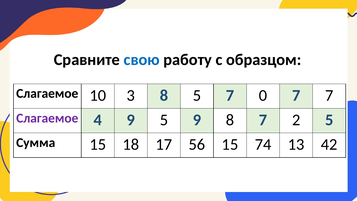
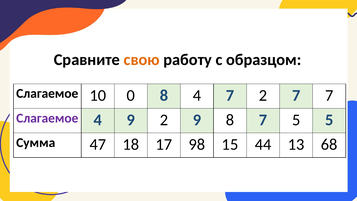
свою colour: blue -> orange
3: 3 -> 0
8 5: 5 -> 4
7 0: 0 -> 2
9 5: 5 -> 2
7 2: 2 -> 5
Сумма 15: 15 -> 47
56: 56 -> 98
74: 74 -> 44
42: 42 -> 68
